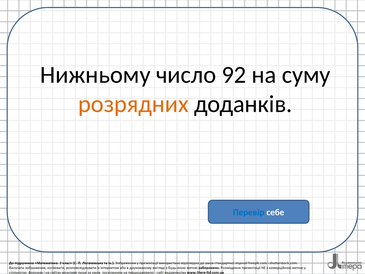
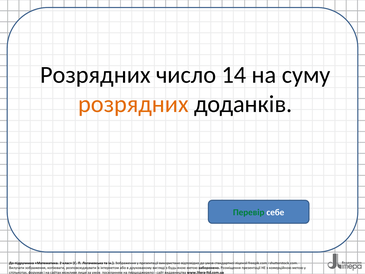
Нижньому at (95, 75): Нижньому -> Розрядних
92: 92 -> 14
Перевір colour: blue -> green
